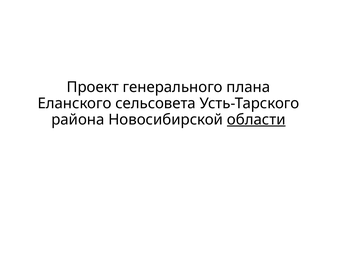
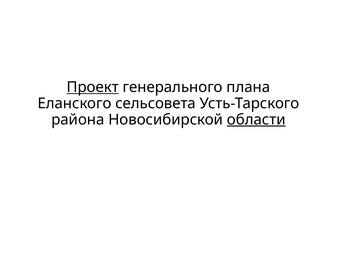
Проект underline: none -> present
